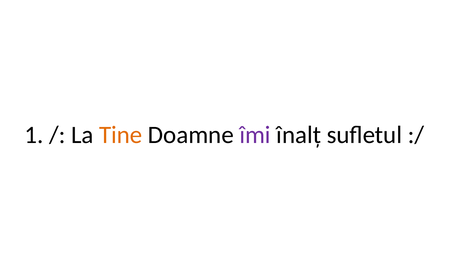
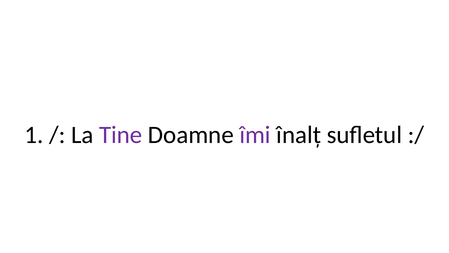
Tine colour: orange -> purple
